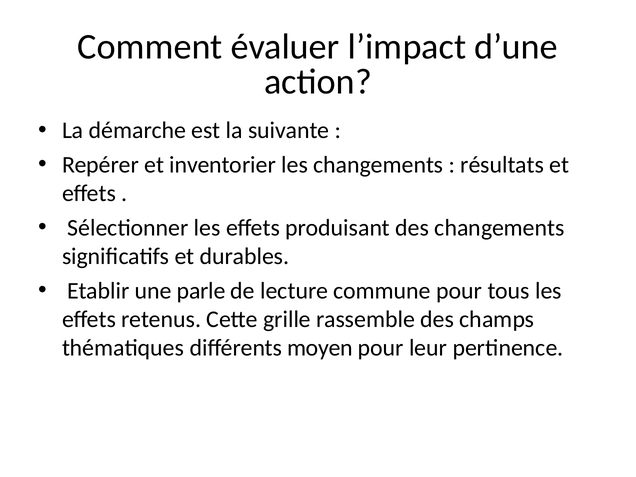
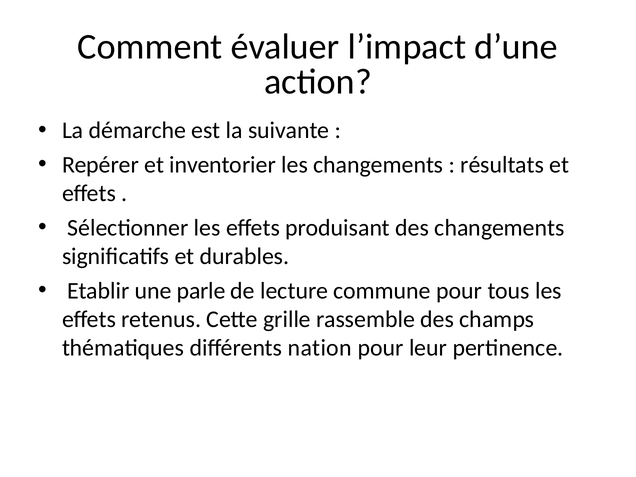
moyen: moyen -> nation
